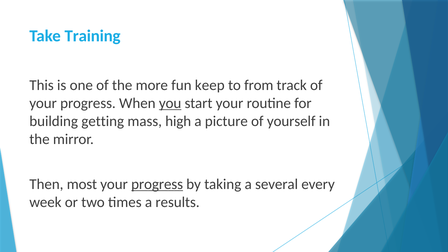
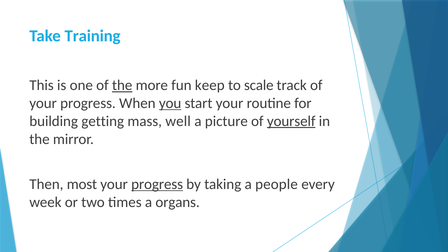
the at (122, 85) underline: none -> present
from: from -> scale
high: high -> well
yourself underline: none -> present
several: several -> people
results: results -> organs
